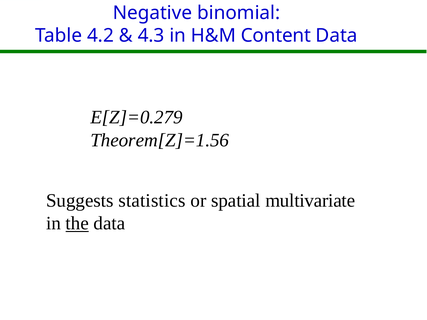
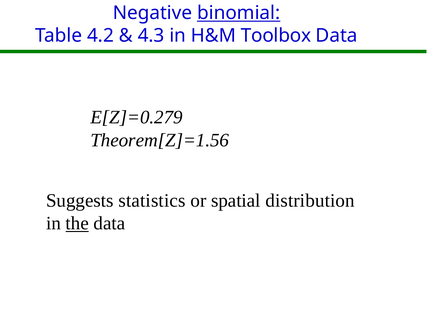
binomial underline: none -> present
Content: Content -> Toolbox
multivariate: multivariate -> distribution
